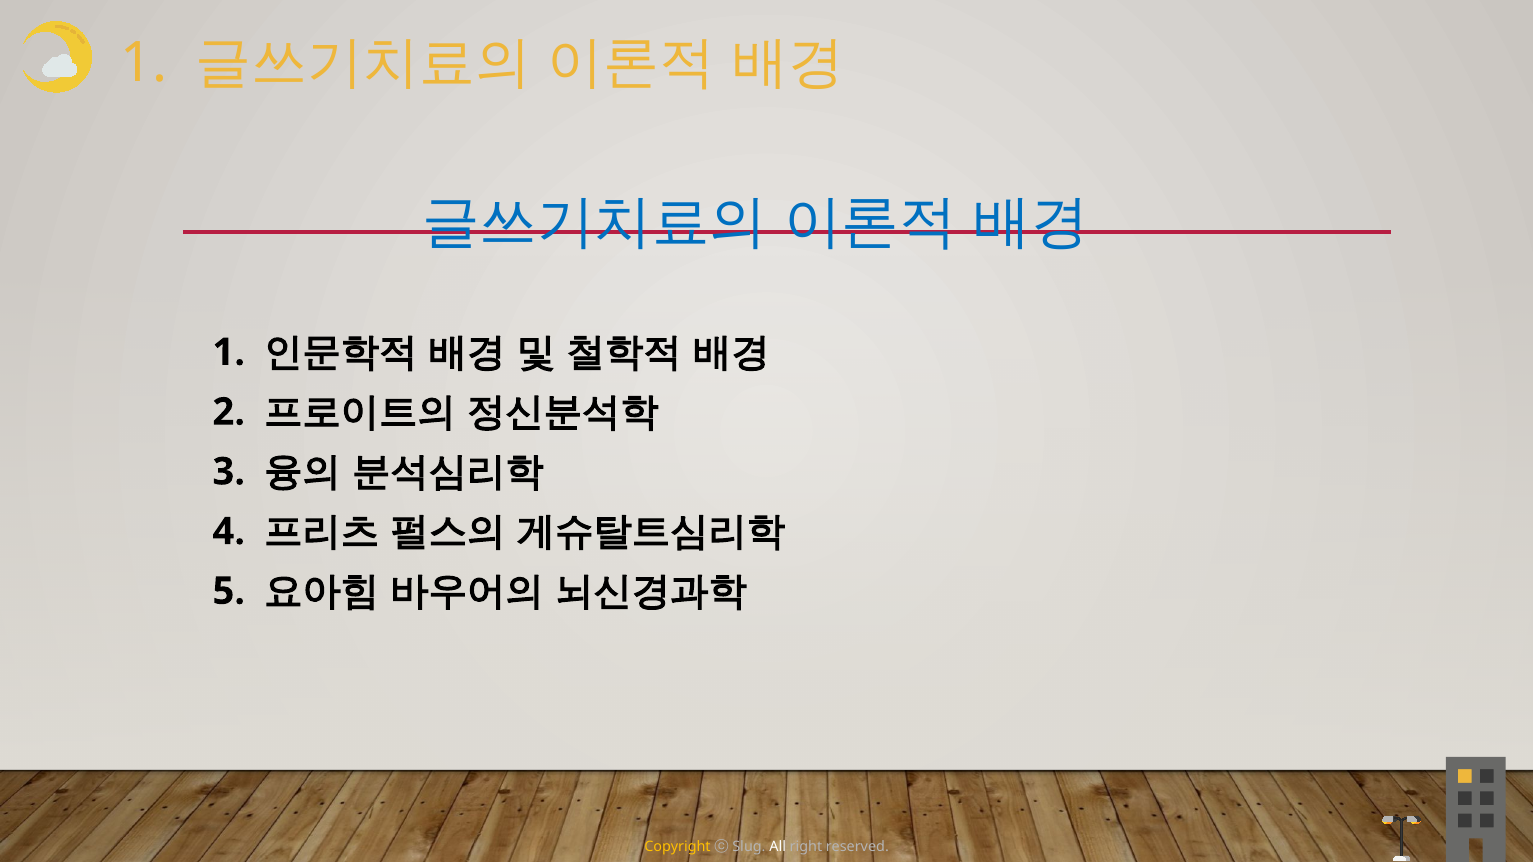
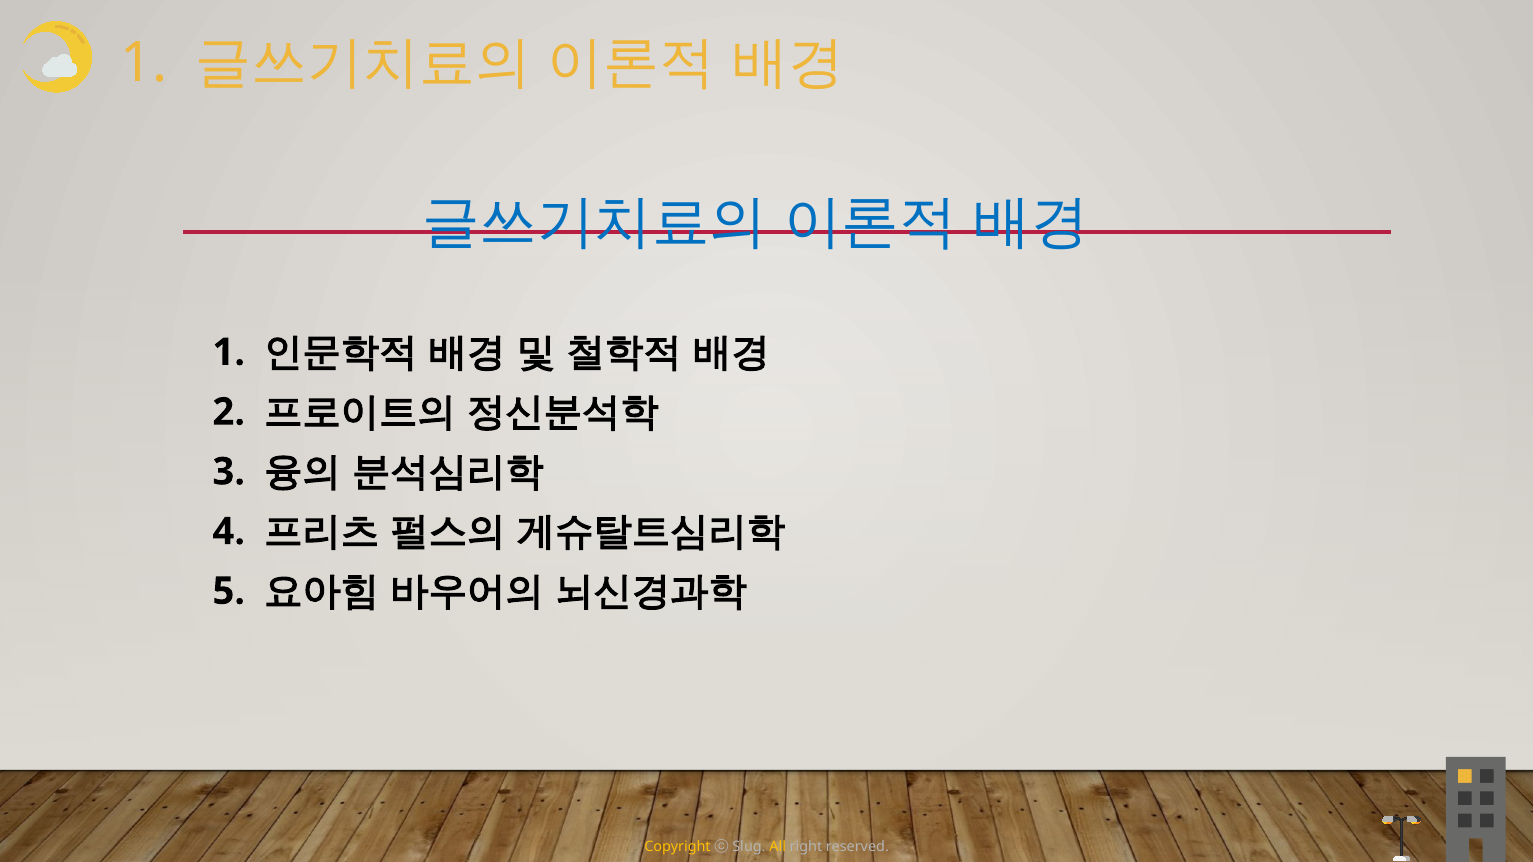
All colour: white -> yellow
